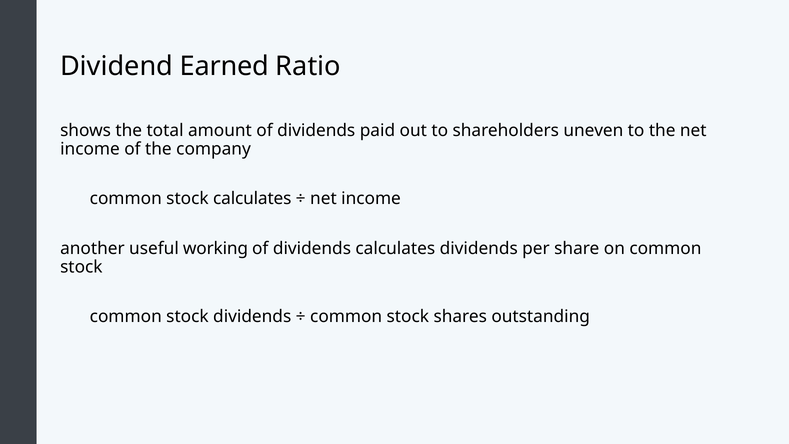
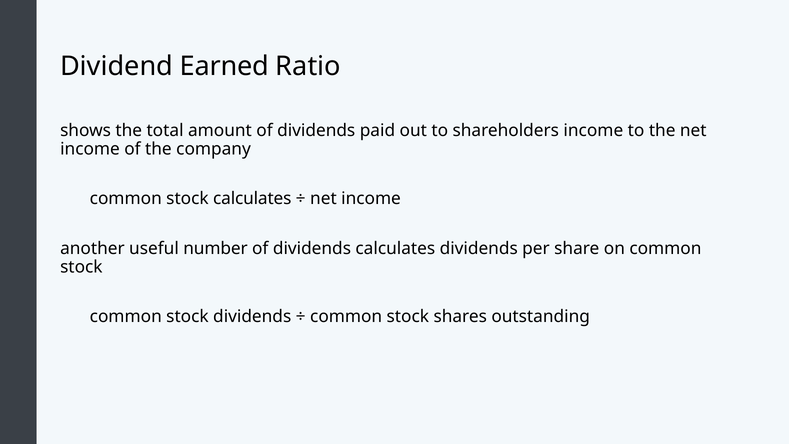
shareholders uneven: uneven -> income
working: working -> number
